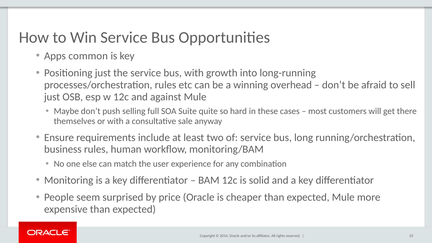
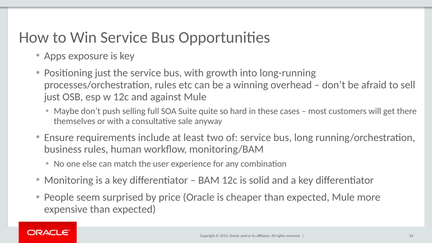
common: common -> exposure
